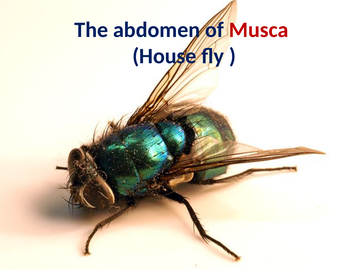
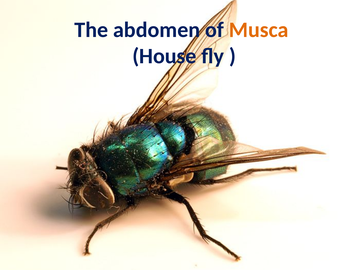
Musca colour: red -> orange
